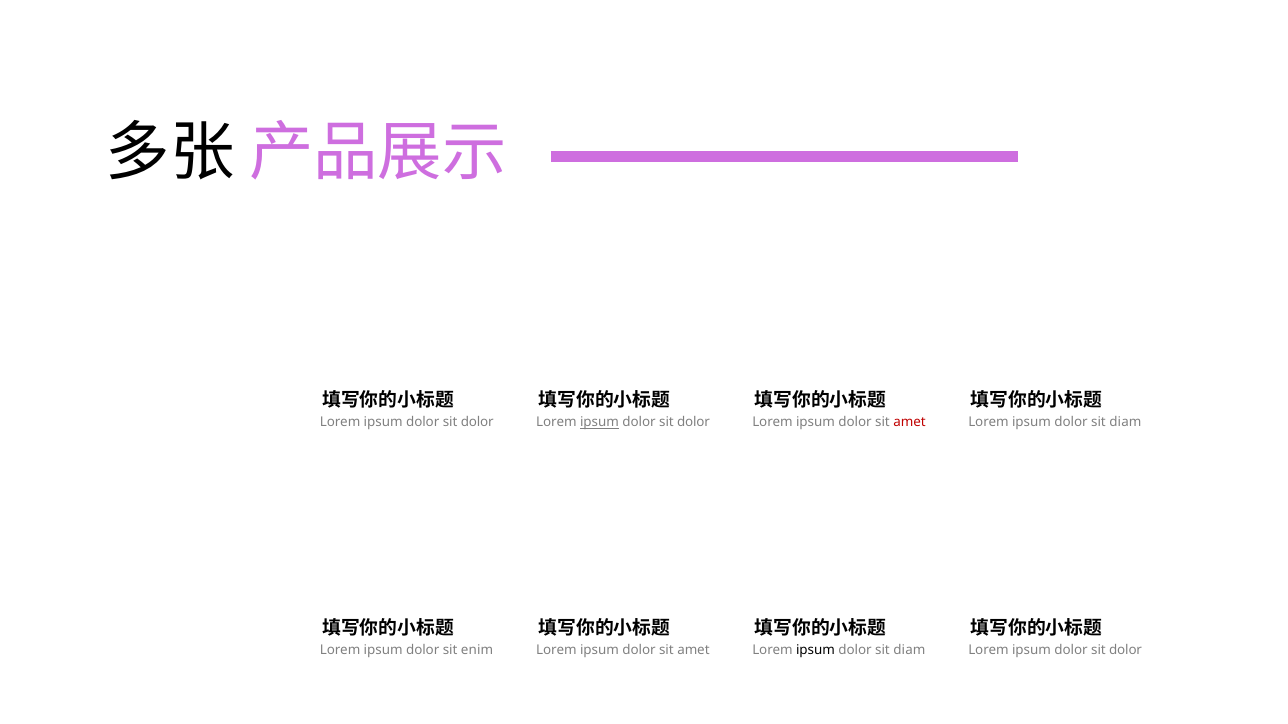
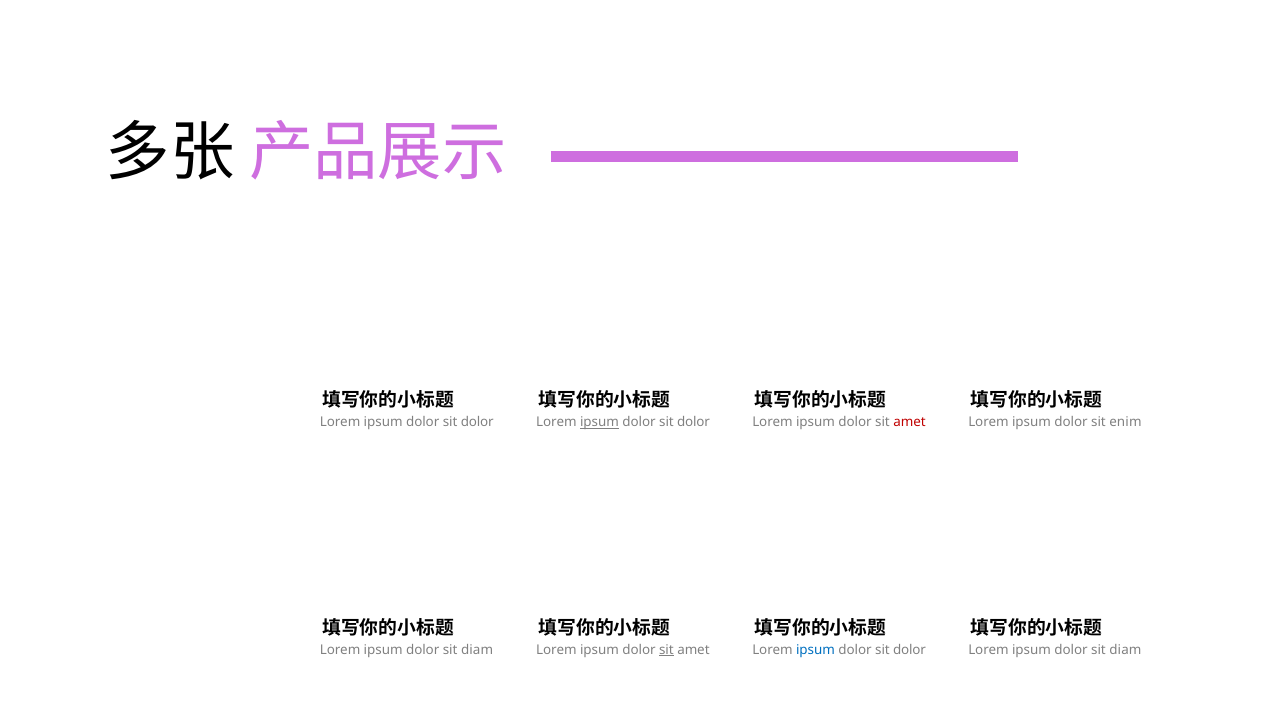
diam at (1125, 423): diam -> enim
enim at (477, 650): enim -> diam
sit at (666, 650) underline: none -> present
ipsum at (815, 650) colour: black -> blue
diam at (909, 650): diam -> dolor
dolor at (1126, 650): dolor -> diam
